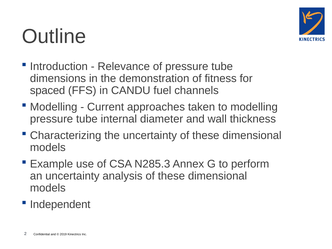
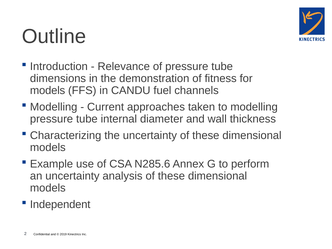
spaced at (48, 90): spaced -> models
N285.3: N285.3 -> N285.6
